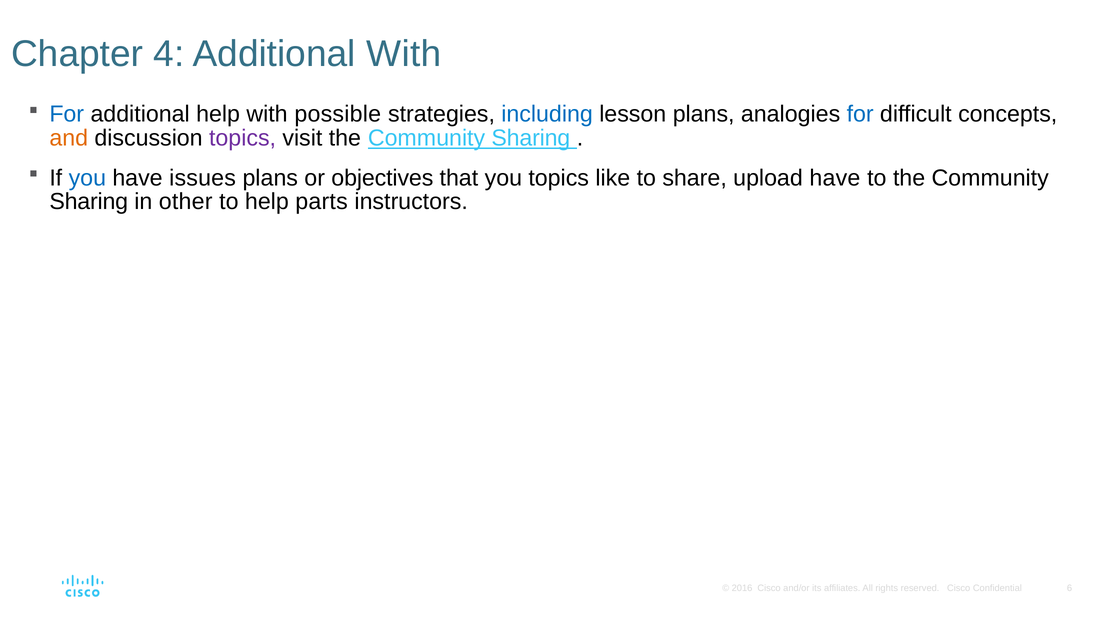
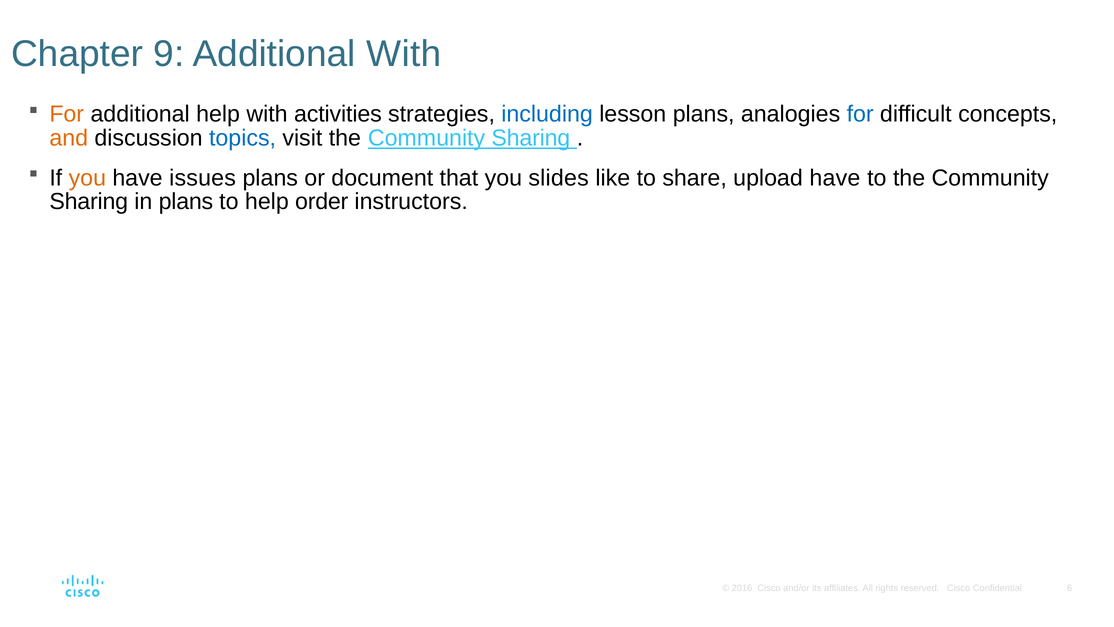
4: 4 -> 9
For at (67, 114) colour: blue -> orange
possible: possible -> activities
topics at (243, 138) colour: purple -> blue
you at (87, 178) colour: blue -> orange
objectives: objectives -> document
you topics: topics -> slides
in other: other -> plans
parts: parts -> order
